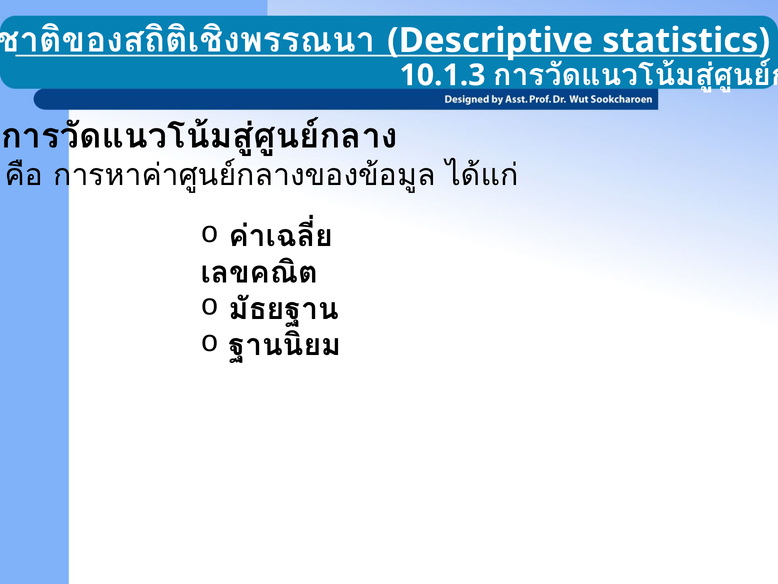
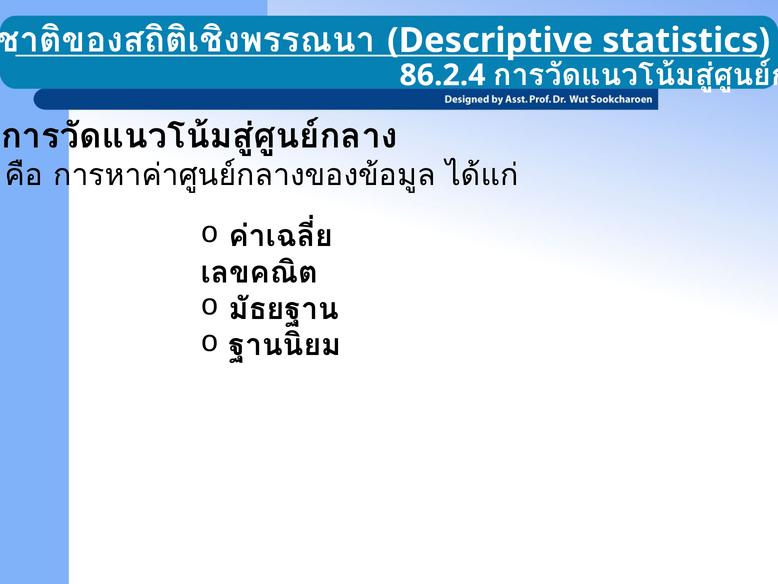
10.1.3: 10.1.3 -> 86.2.4
